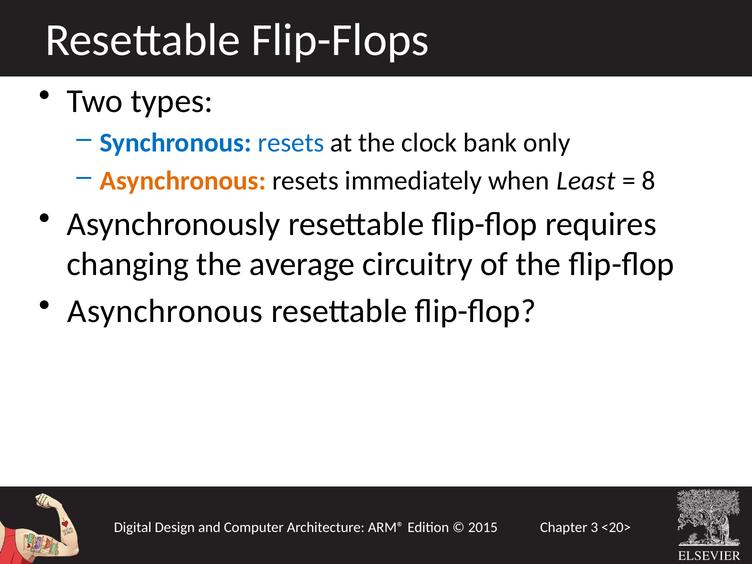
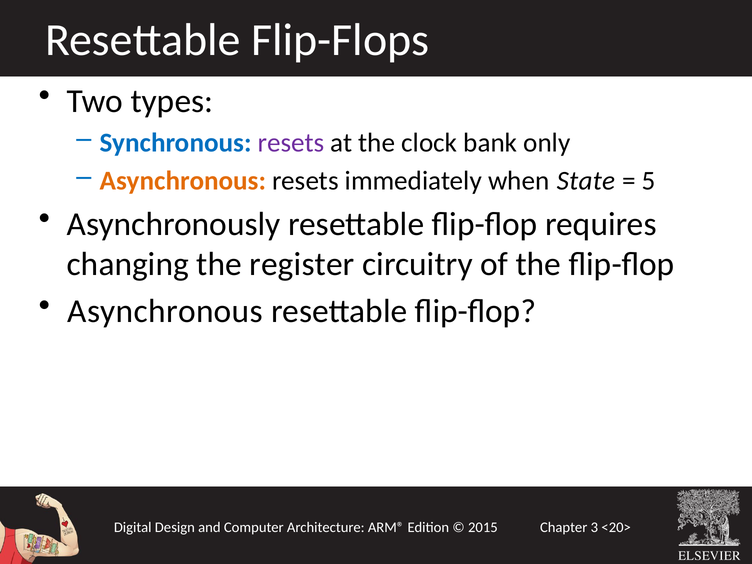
resets at (291, 143) colour: blue -> purple
Least: Least -> State
8: 8 -> 5
average: average -> register
